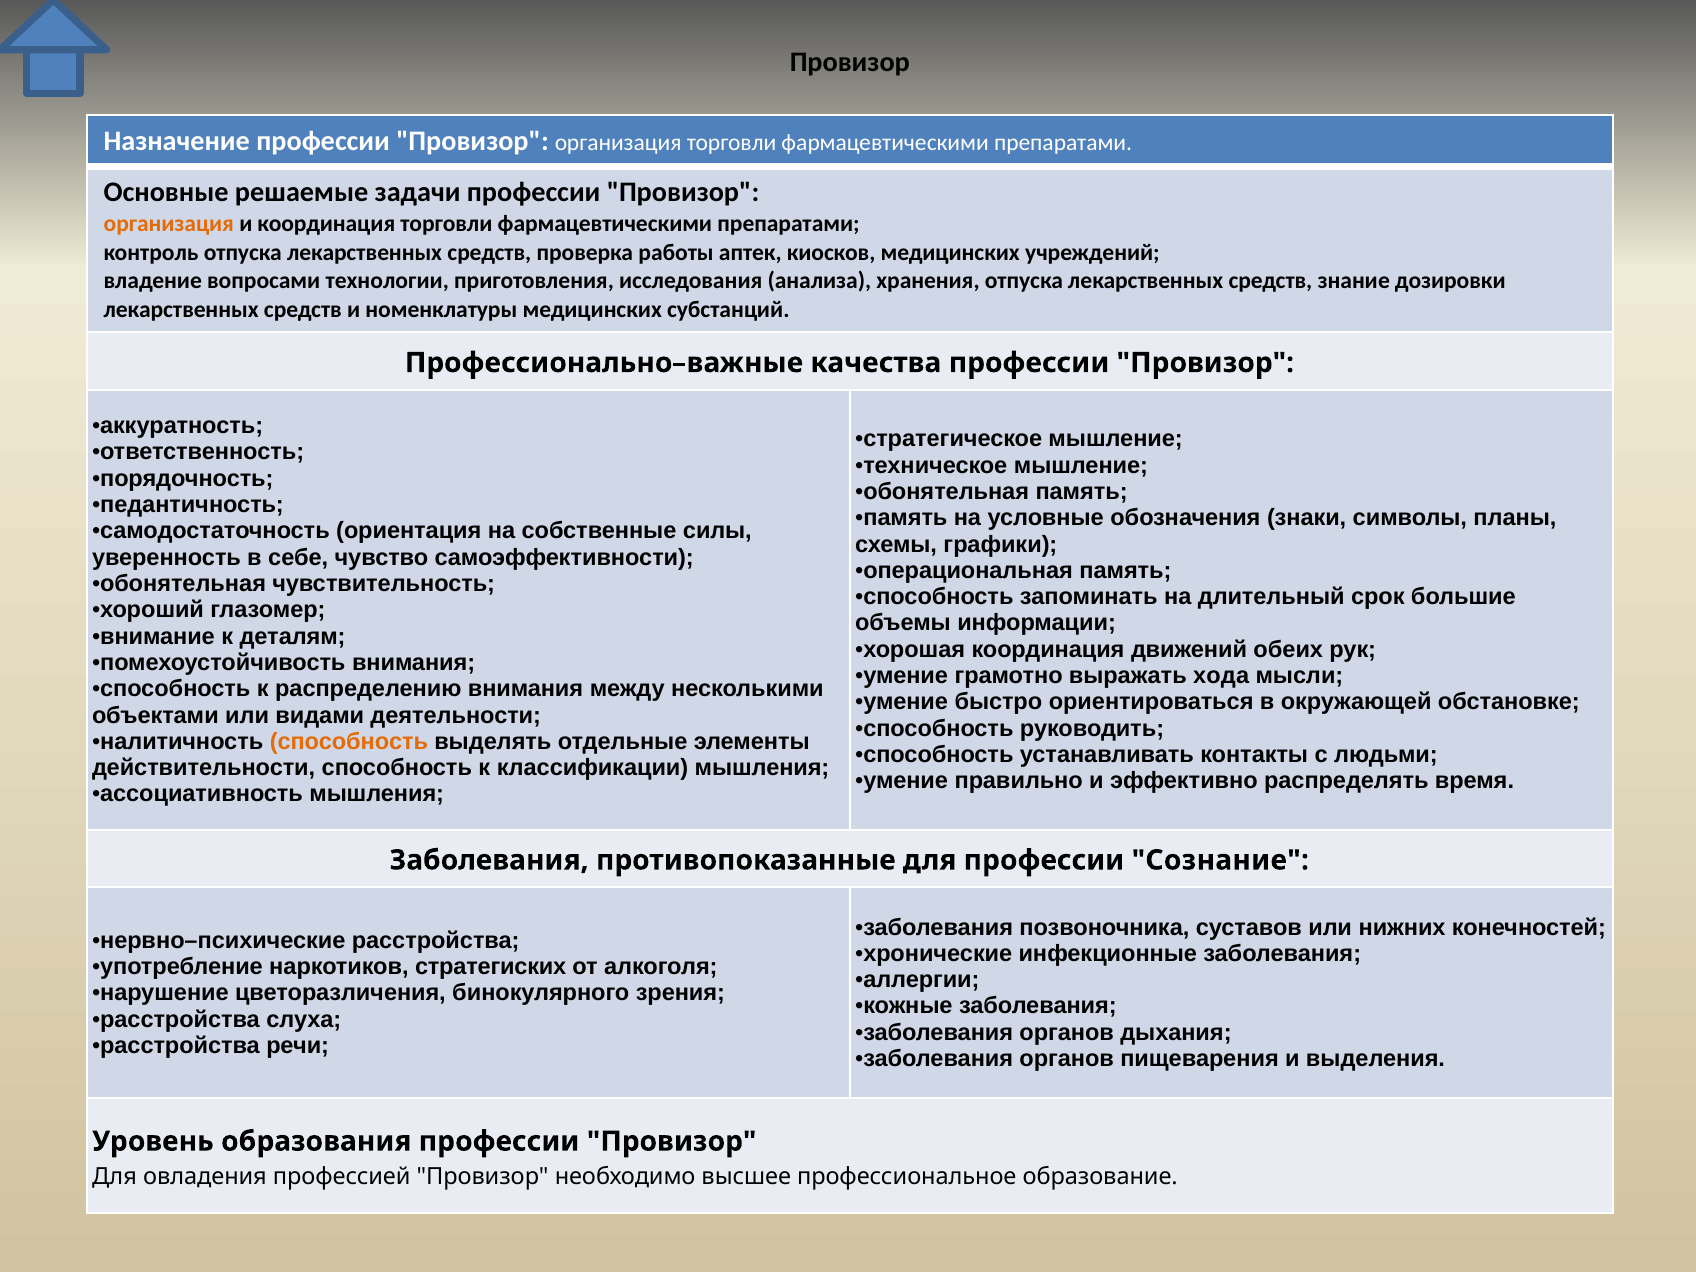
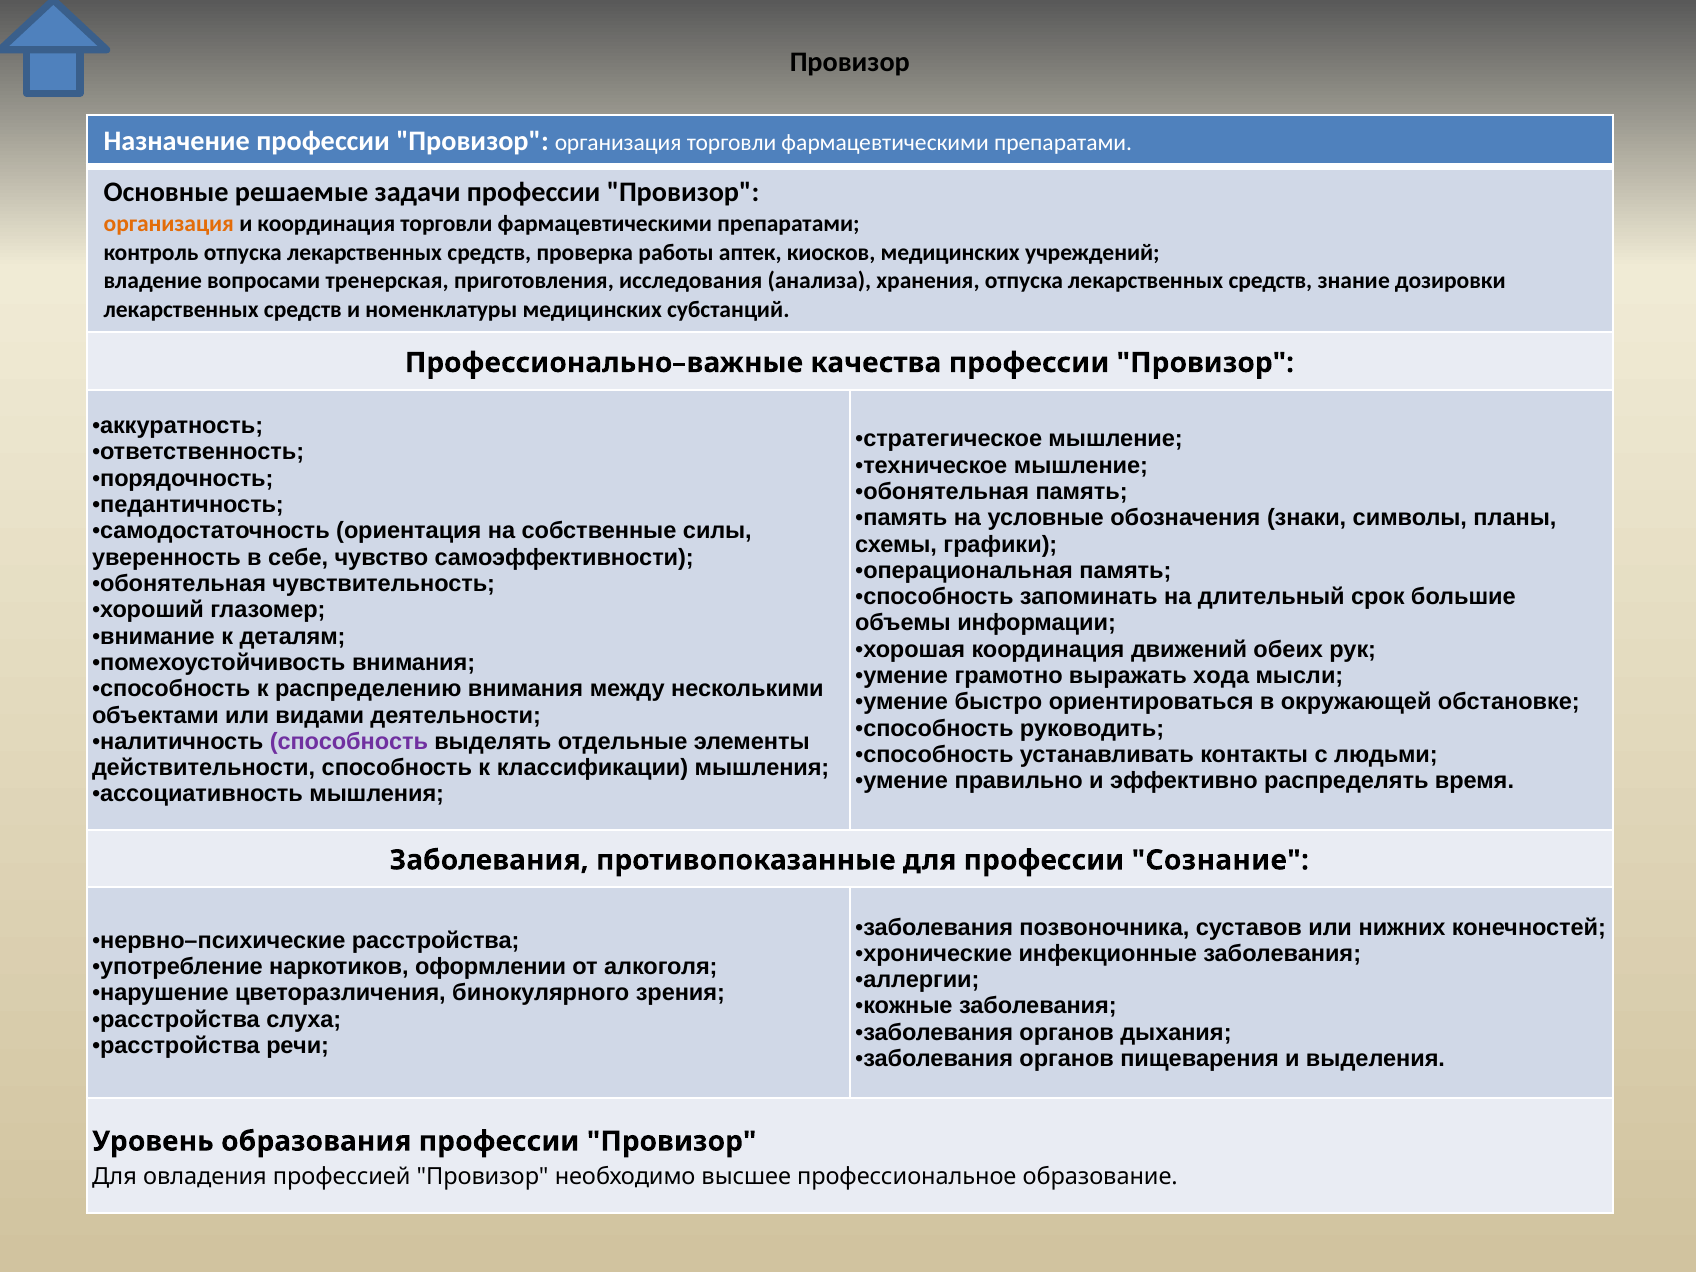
технологии: технологии -> тренерская
способность at (349, 742) colour: orange -> purple
стратегиских: стратегиских -> оформлении
